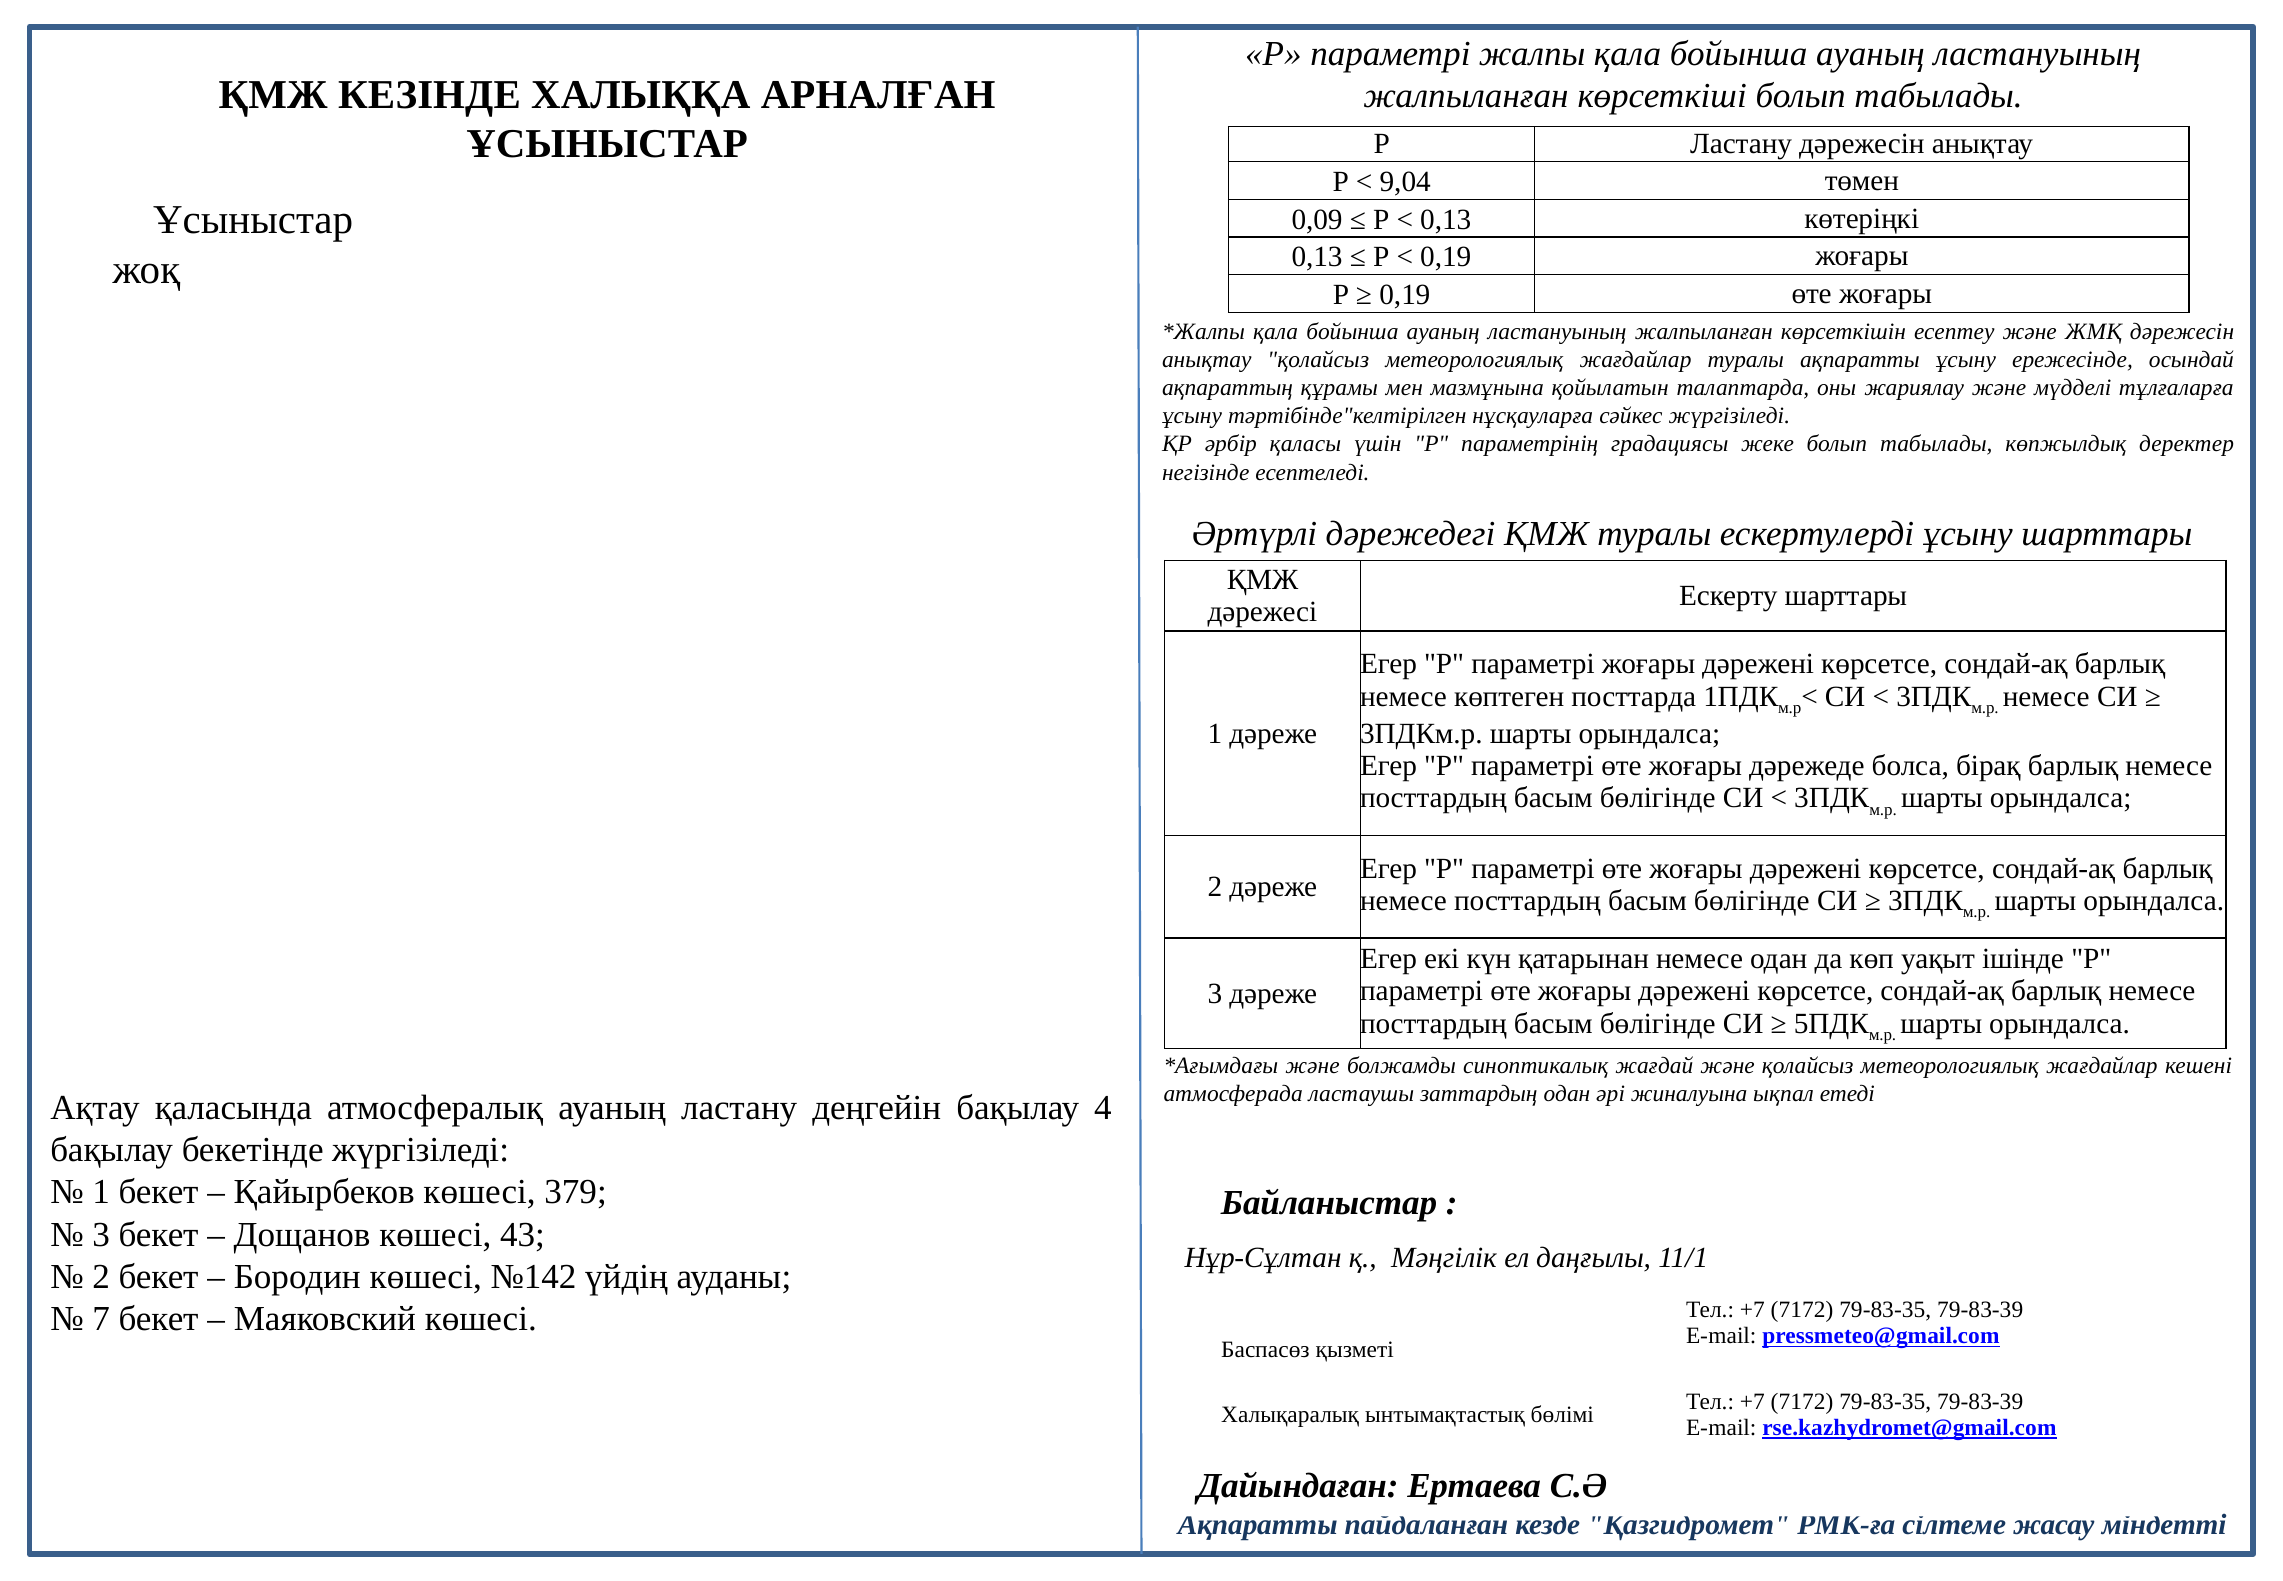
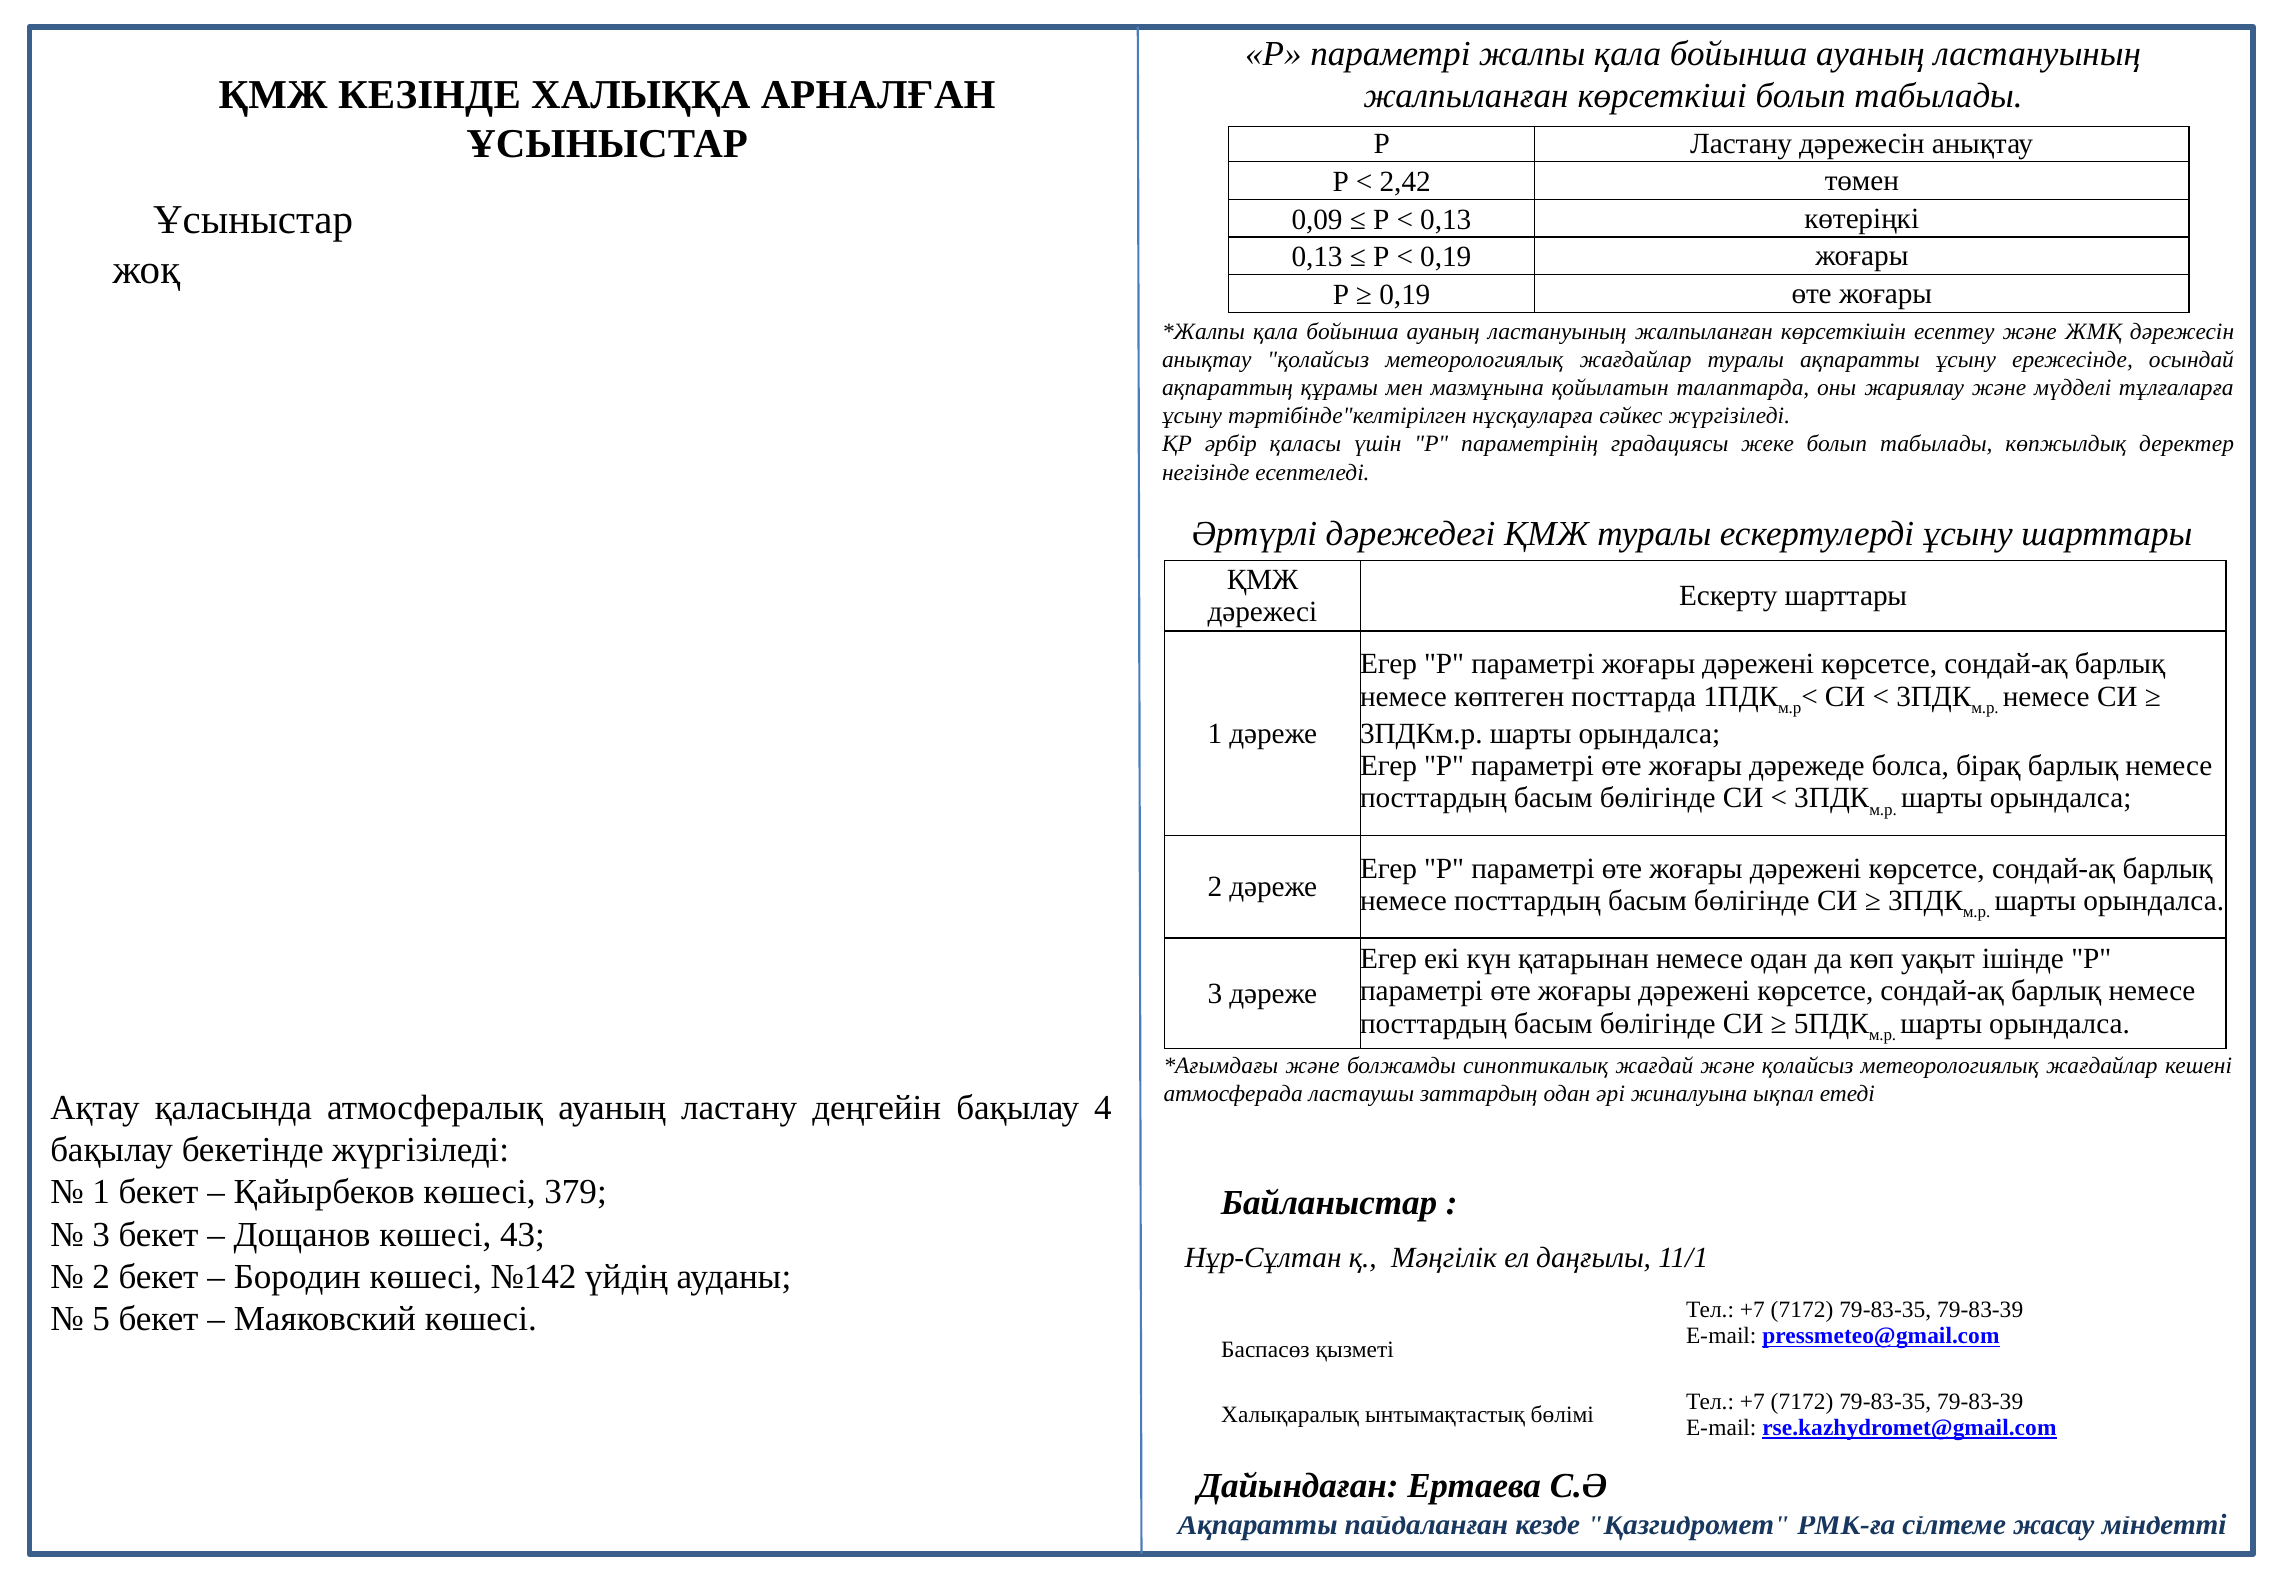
9,04: 9,04 -> 2,42
7: 7 -> 5
